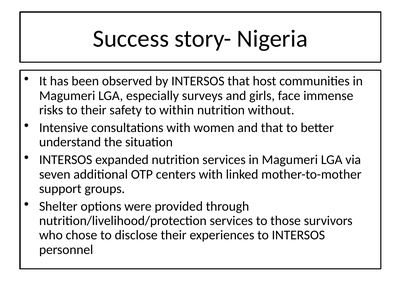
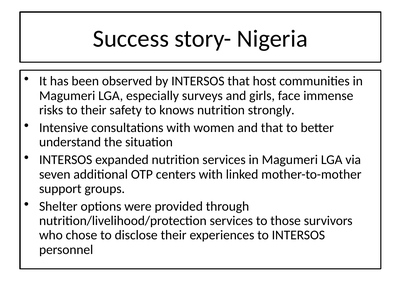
within: within -> knows
without: without -> strongly
